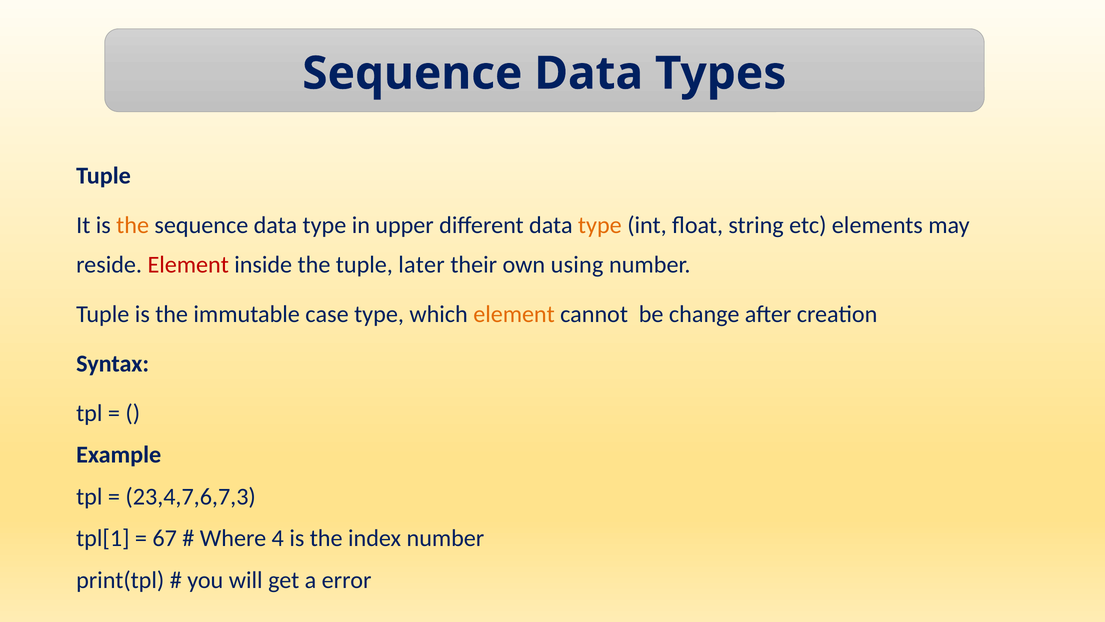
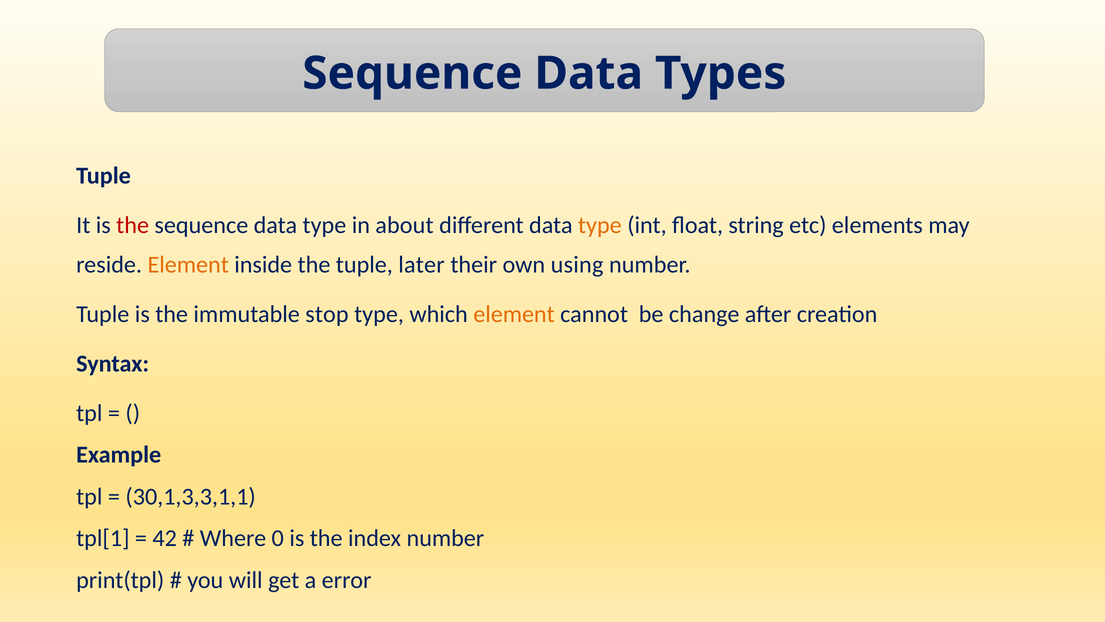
the at (133, 225) colour: orange -> red
upper: upper -> about
Element at (188, 264) colour: red -> orange
case: case -> stop
23,4,7,6,7,3: 23,4,7,6,7,3 -> 30,1,3,3,1,1
67: 67 -> 42
4: 4 -> 0
